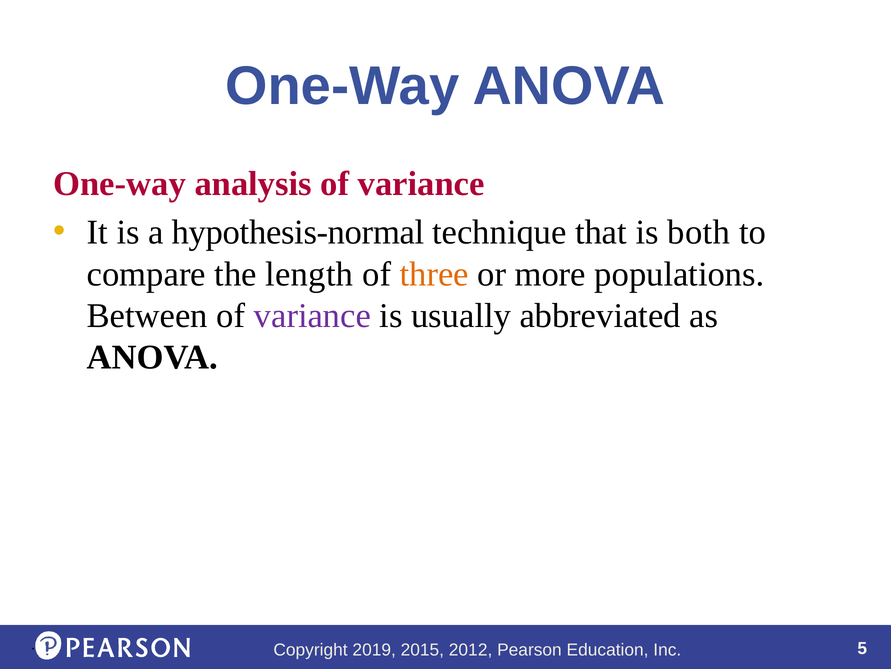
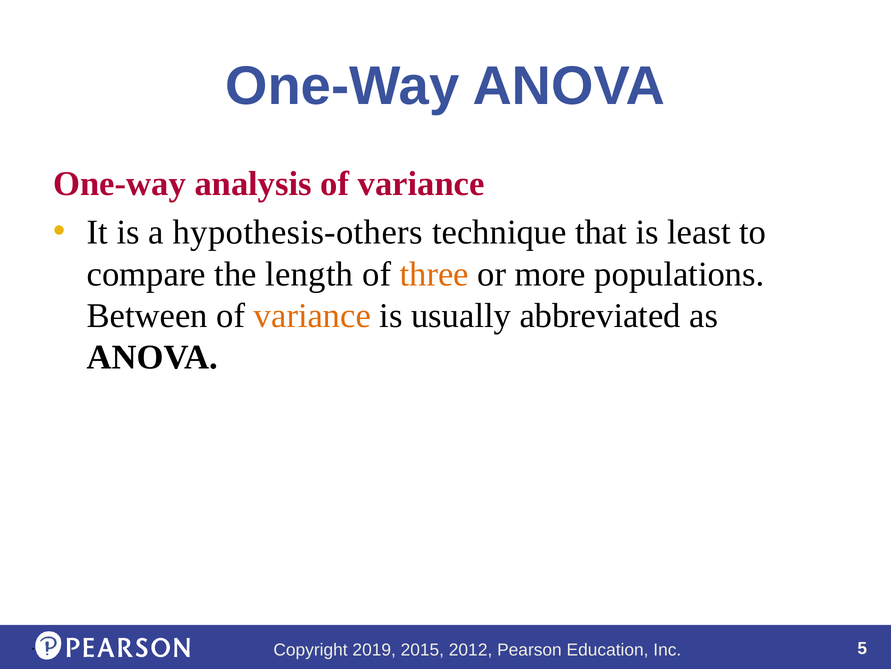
hypothesis-normal: hypothesis-normal -> hypothesis-others
both: both -> least
variance at (312, 315) colour: purple -> orange
